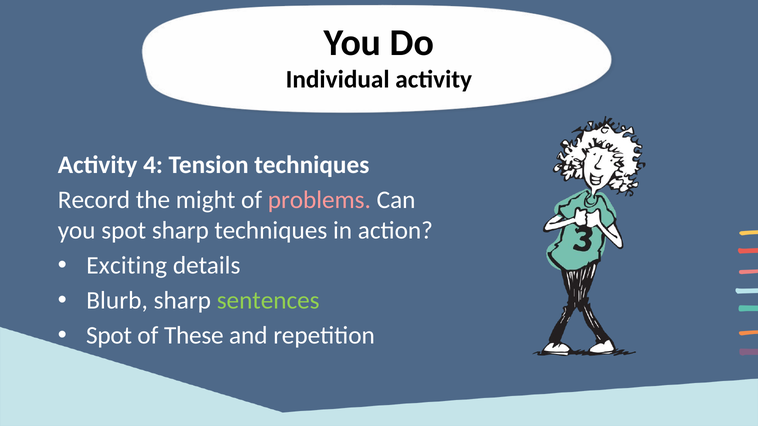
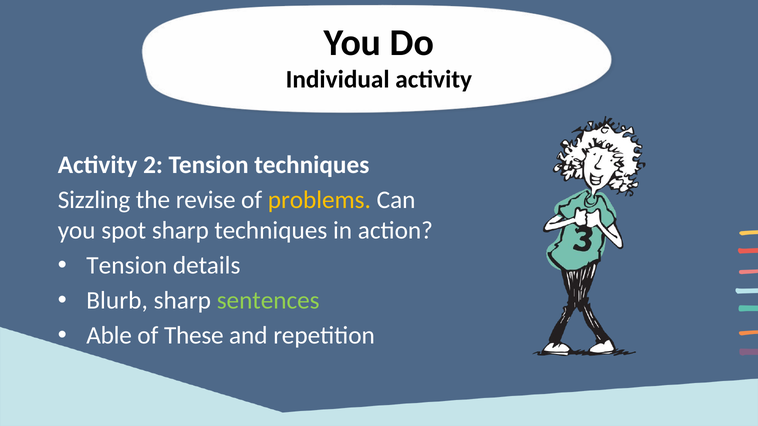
4: 4 -> 2
Record: Record -> Sizzling
might: might -> revise
problems colour: pink -> yellow
Exciting at (127, 266): Exciting -> Tension
Spot at (109, 336): Spot -> Able
